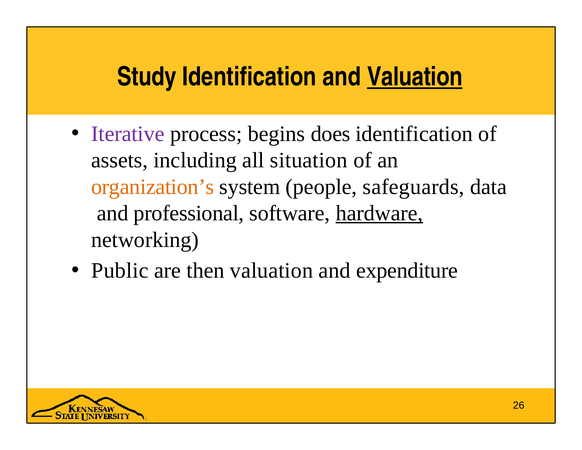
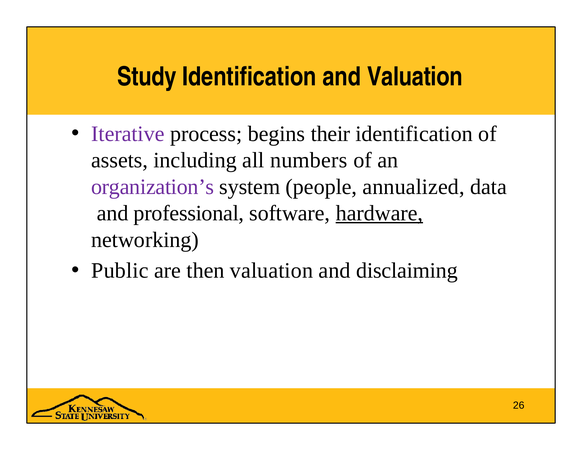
Valuation at (415, 77) underline: present -> none
does: does -> their
situation: situation -> numbers
organization’s colour: orange -> purple
safeguards: safeguards -> annualized
expenditure: expenditure -> disclaiming
